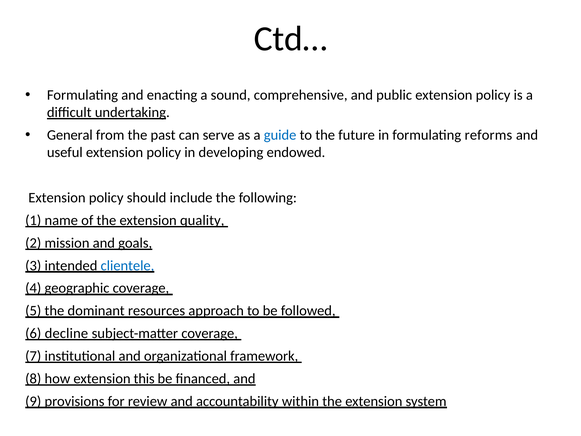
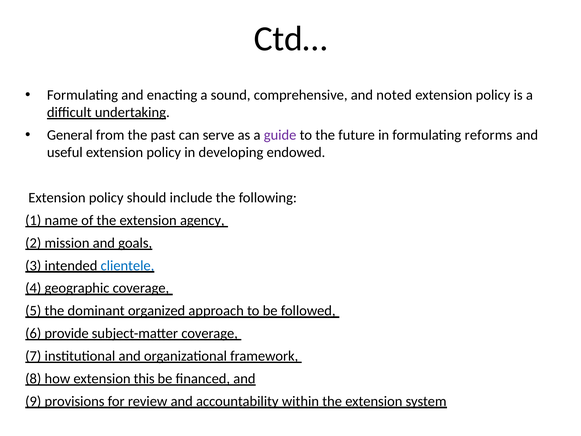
public: public -> noted
guide colour: blue -> purple
quality: quality -> agency
resources: resources -> organized
decline: decline -> provide
